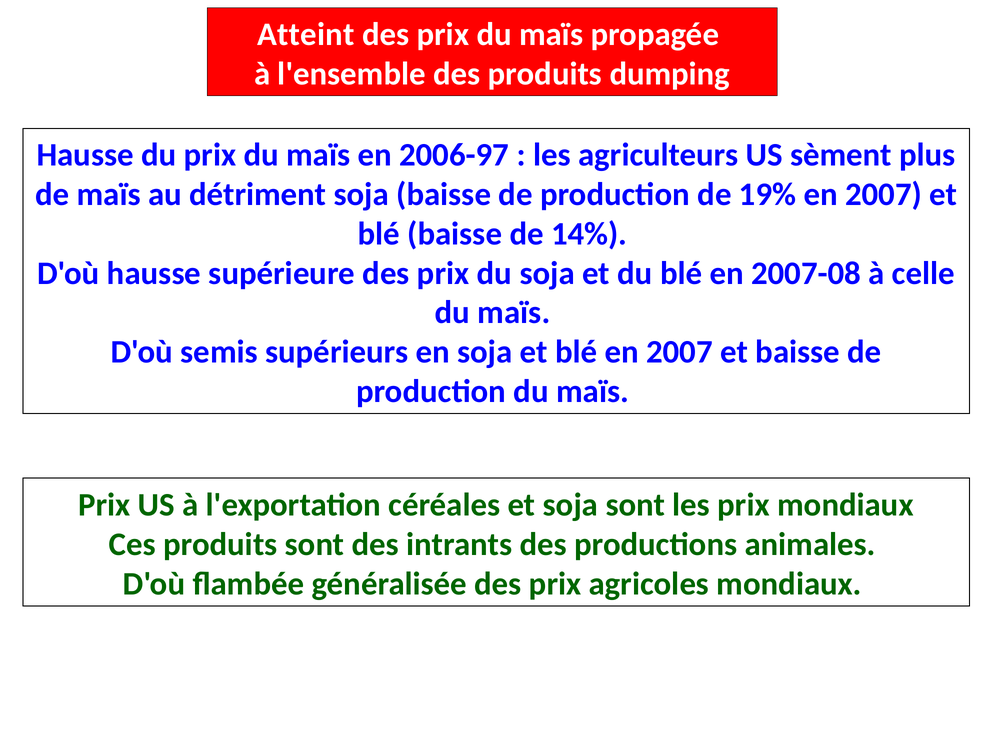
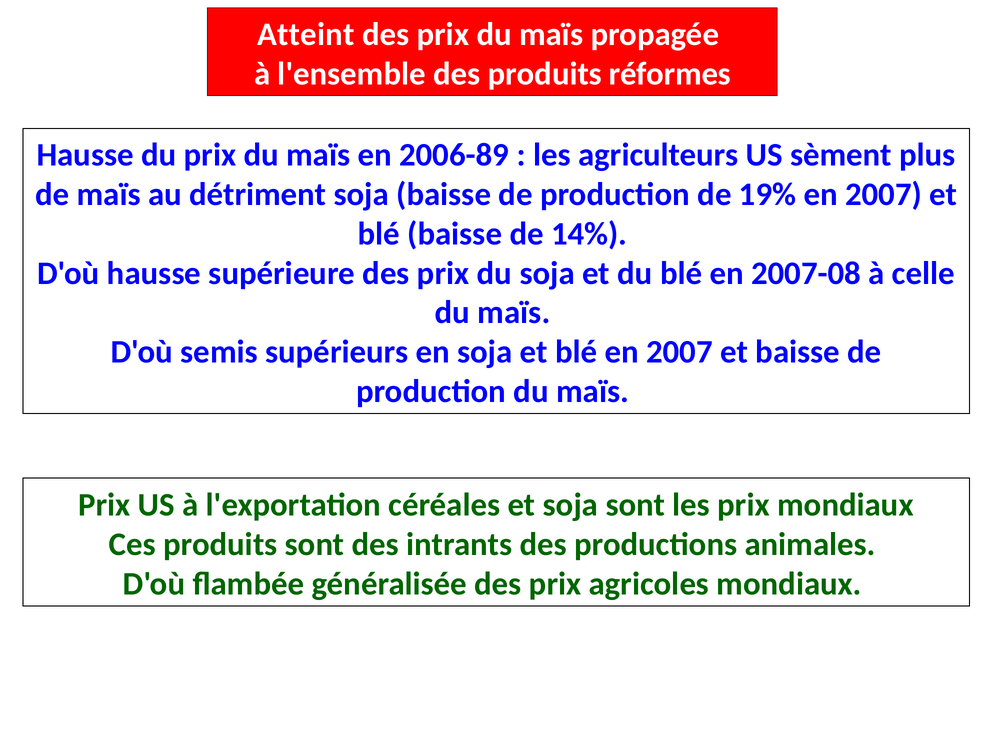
dumping: dumping -> réformes
2006-97: 2006-97 -> 2006-89
